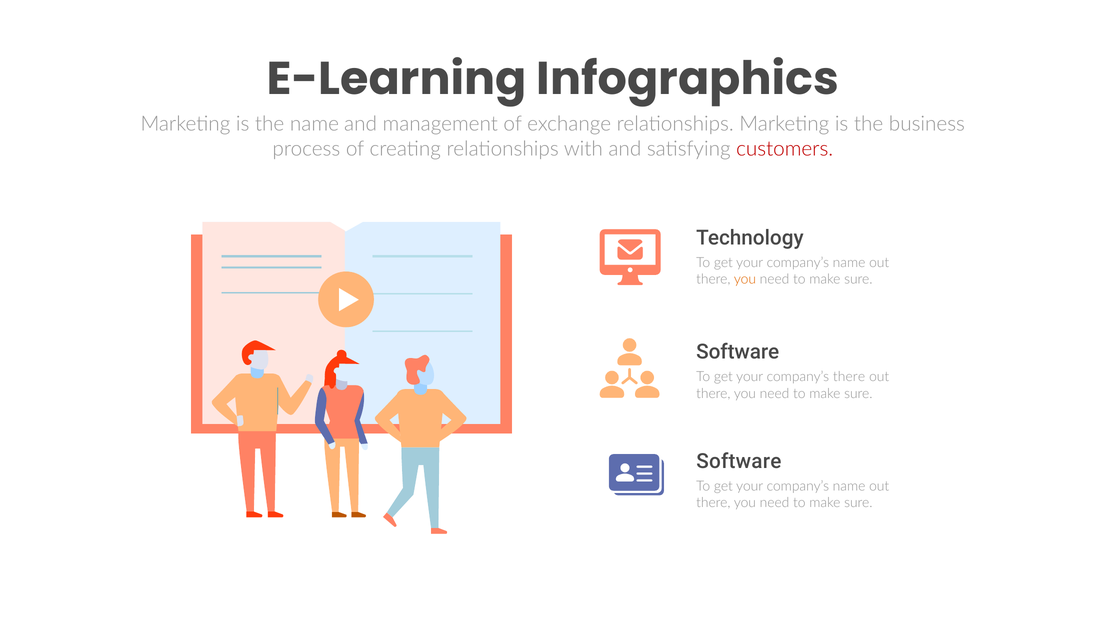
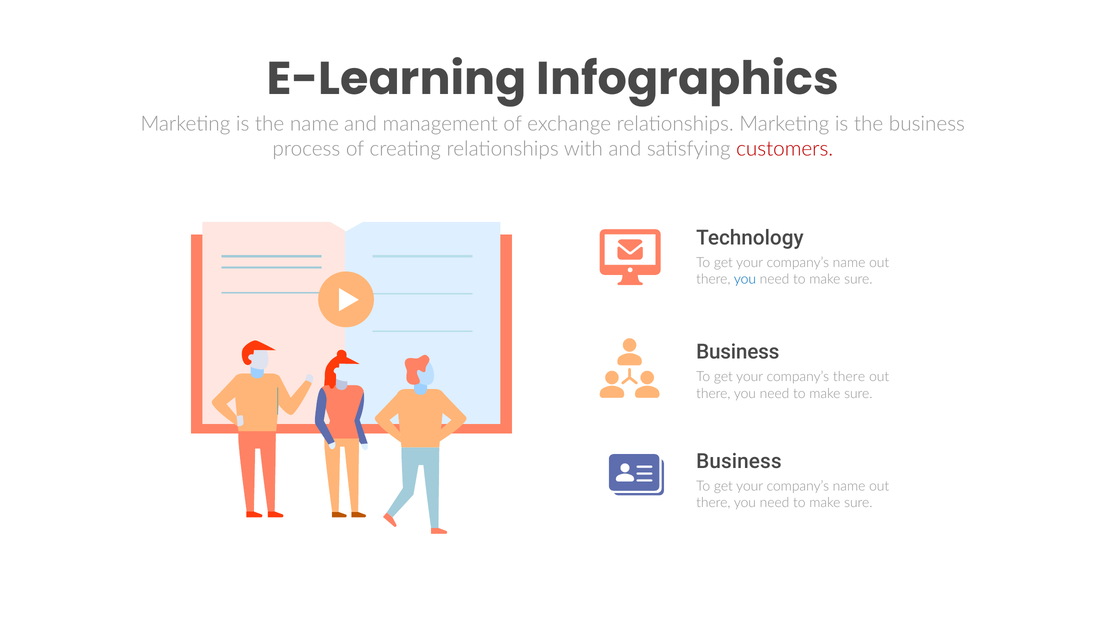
you at (745, 279) colour: orange -> blue
Software at (738, 352): Software -> Business
Software at (739, 462): Software -> Business
